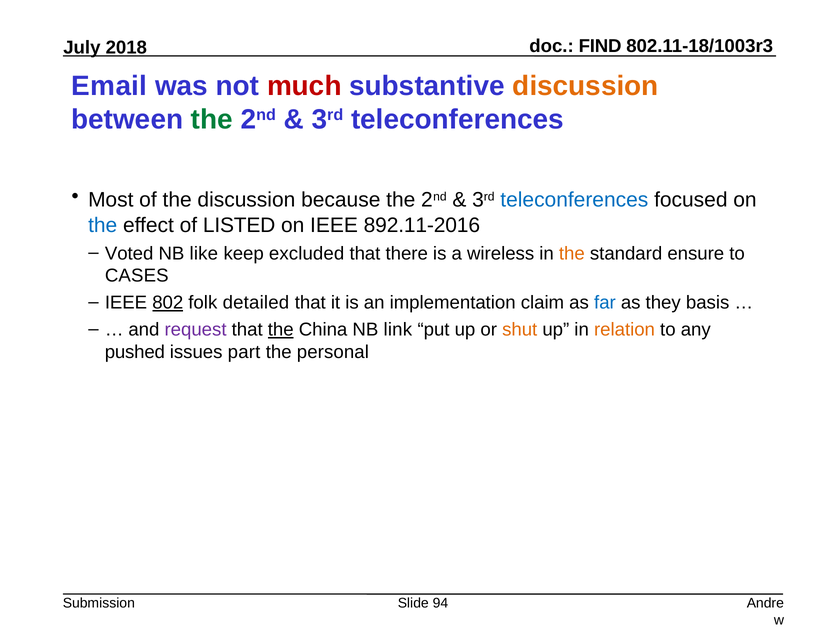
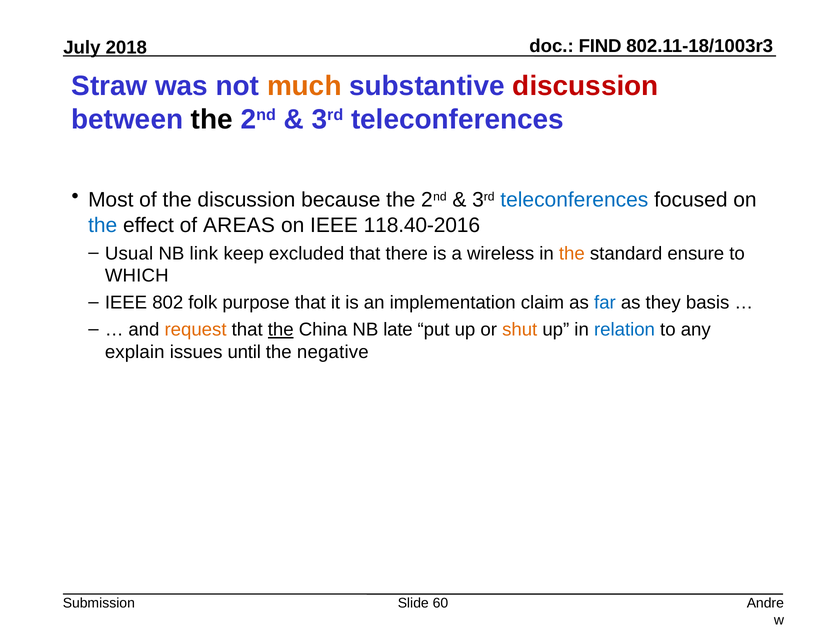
Email: Email -> Straw
much colour: red -> orange
discussion at (585, 86) colour: orange -> red
the at (212, 119) colour: green -> black
LISTED: LISTED -> AREAS
892.11-2016: 892.11-2016 -> 118.40-2016
Voted: Voted -> Usual
like: like -> link
CASES: CASES -> WHICH
802 underline: present -> none
detailed: detailed -> purpose
request colour: purple -> orange
link: link -> late
relation colour: orange -> blue
pushed: pushed -> explain
part: part -> until
personal: personal -> negative
94: 94 -> 60
